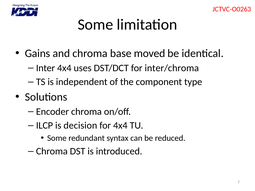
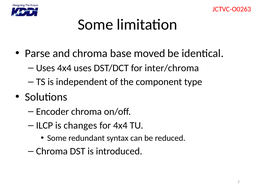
Gains: Gains -> Parse
Inter at (46, 68): Inter -> Uses
decision: decision -> changes
